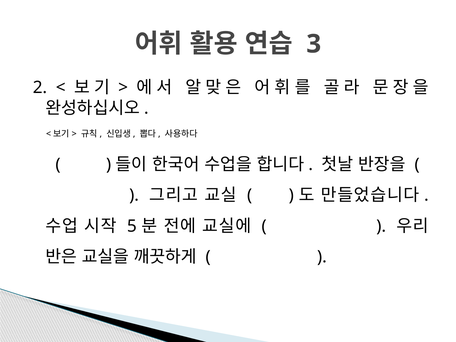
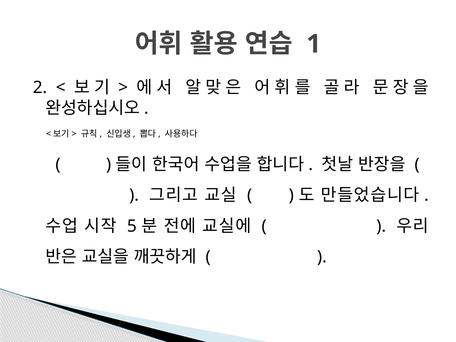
3: 3 -> 1
